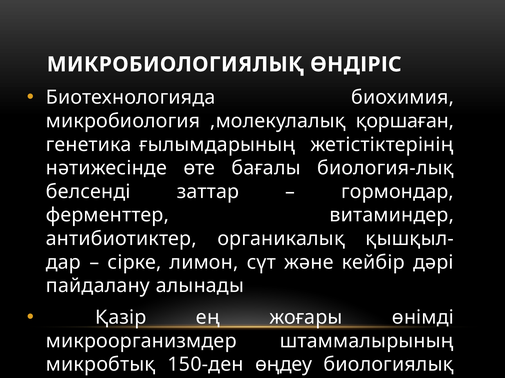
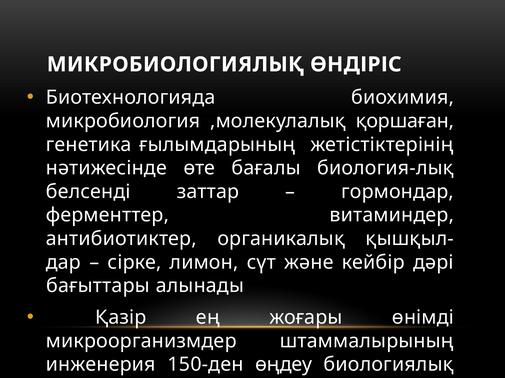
пайдалану: пайдалану -> бағыттары
микробтық: микробтық -> инженерия
